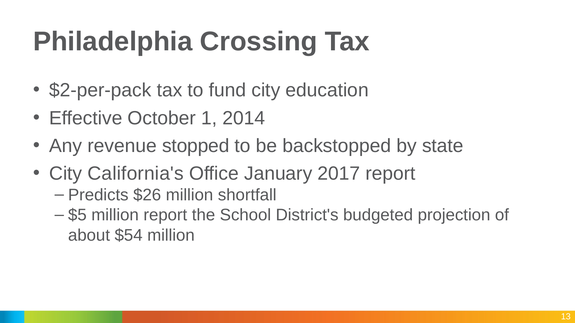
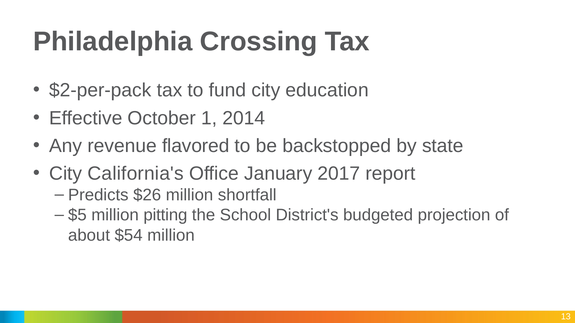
stopped: stopped -> flavored
million report: report -> pitting
